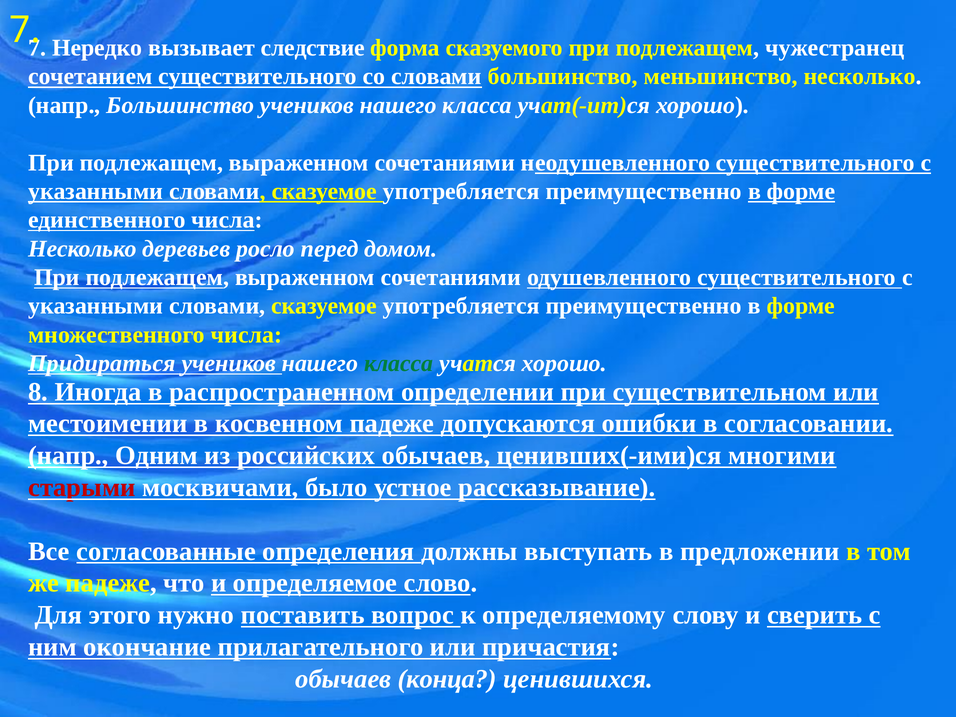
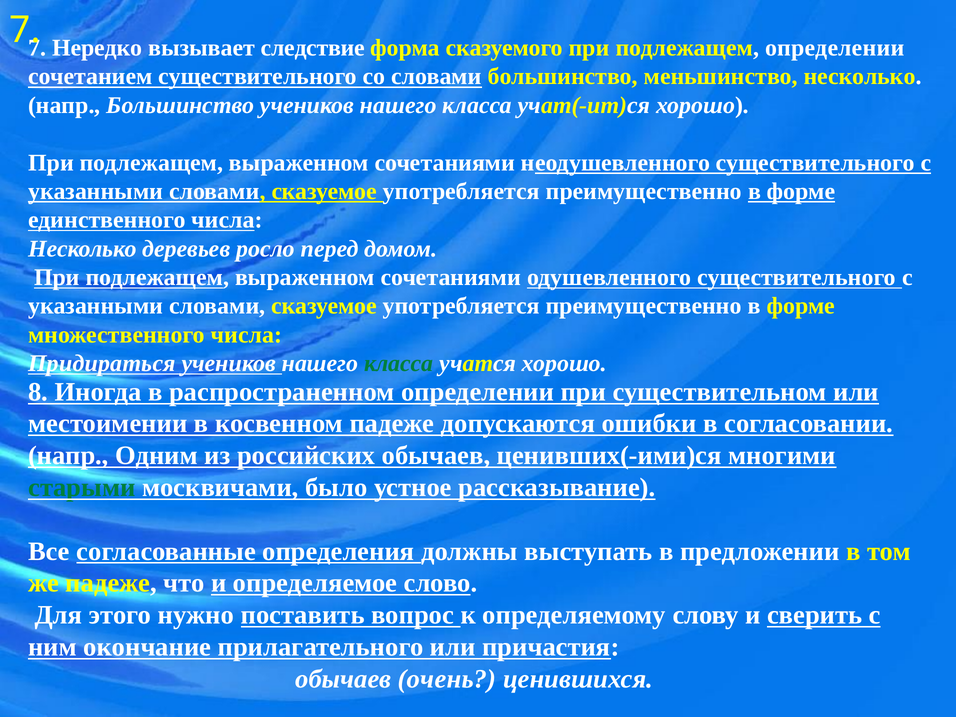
подлежащем чужестранец: чужестранец -> определении
старыми colour: red -> green
конца: конца -> очень
